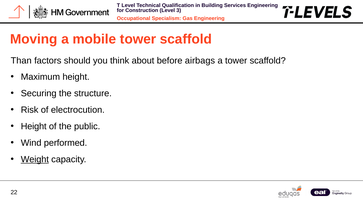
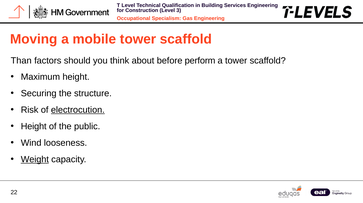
airbags: airbags -> perform
electrocution underline: none -> present
performed: performed -> looseness
